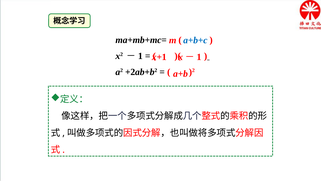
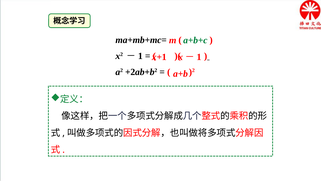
a+b+c colour: blue -> green
